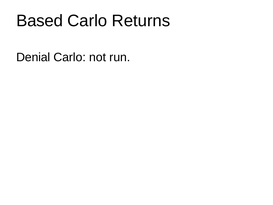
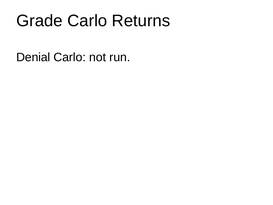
Based: Based -> Grade
